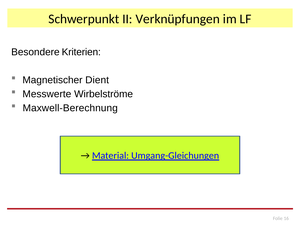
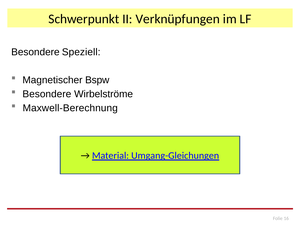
Kriterien: Kriterien -> Speziell
Dient: Dient -> Bspw
Messwerte at (47, 94): Messwerte -> Besondere
